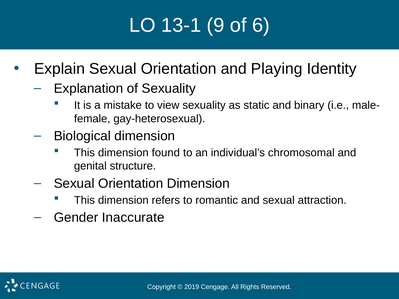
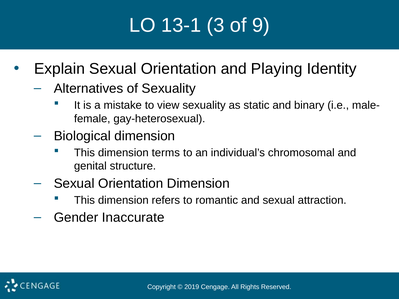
9: 9 -> 3
6: 6 -> 9
Explanation: Explanation -> Alternatives
found: found -> terms
